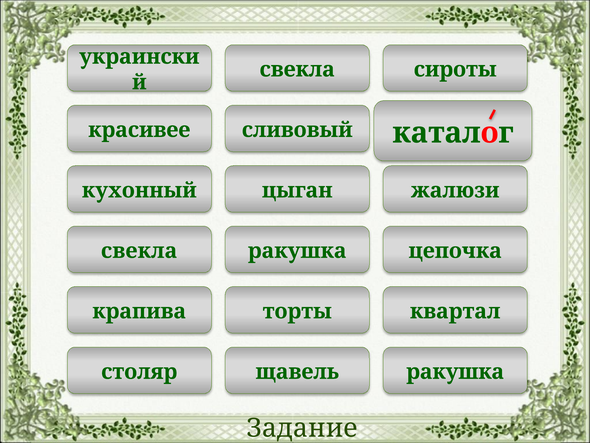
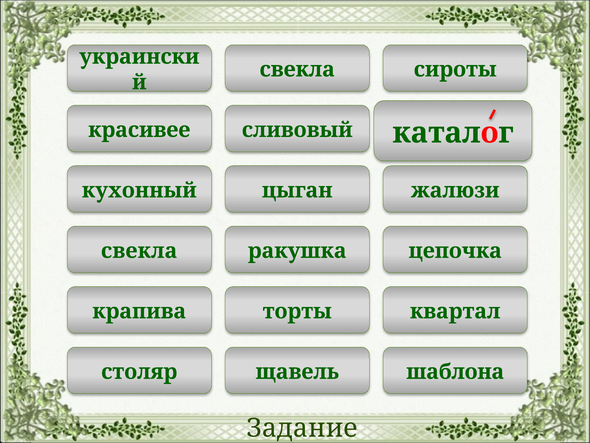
щавель ракушка: ракушка -> шаблона
